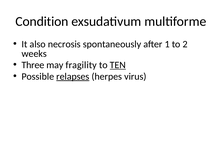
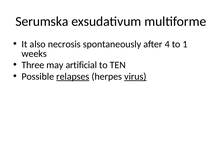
Condition: Condition -> Serumska
1: 1 -> 4
2: 2 -> 1
fragility: fragility -> artificial
TEN underline: present -> none
virus underline: none -> present
